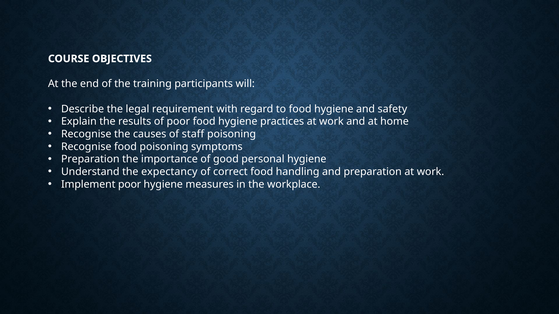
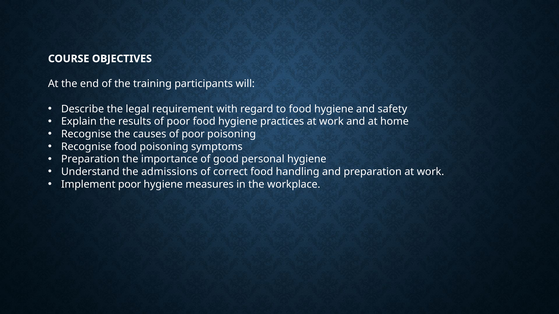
causes of staff: staff -> poor
expectancy: expectancy -> admissions
